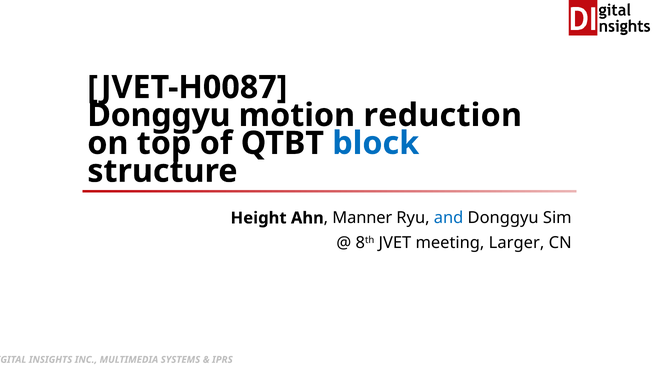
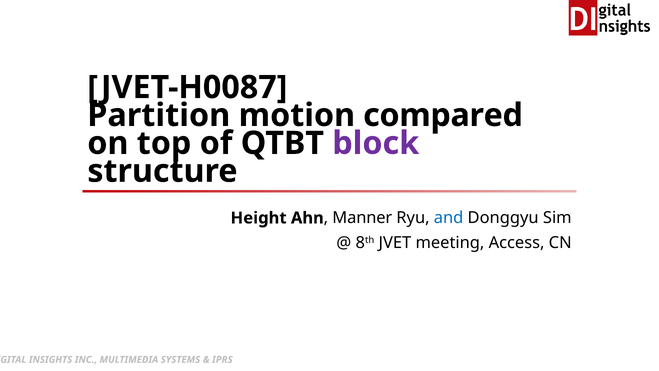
Donggyu at (159, 115): Donggyu -> Partition
reduction: reduction -> compared
block colour: blue -> purple
Larger: Larger -> Access
